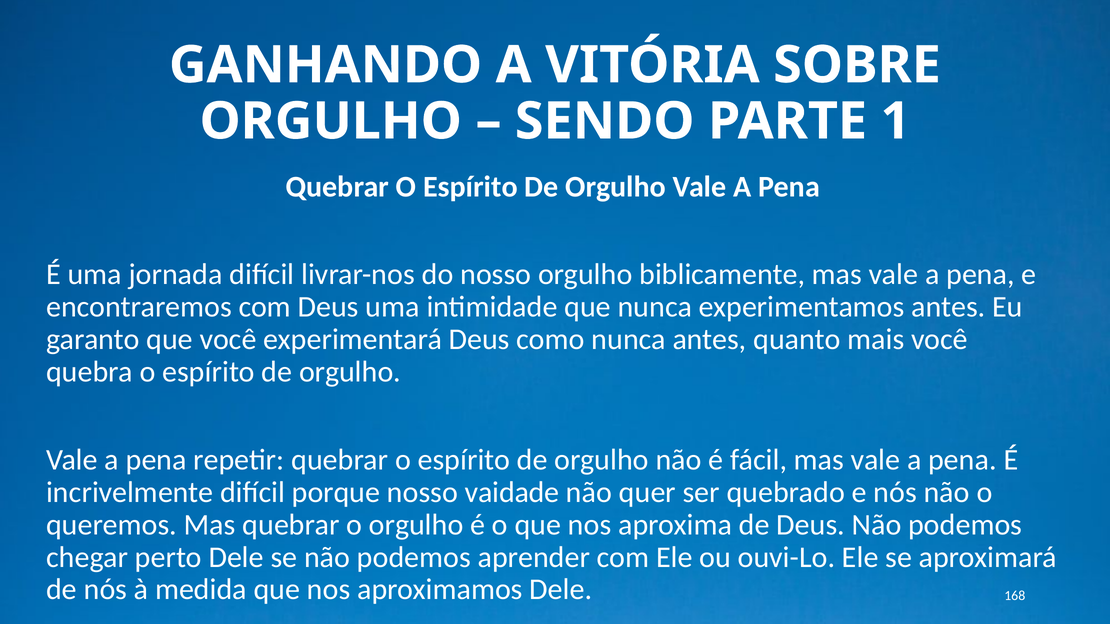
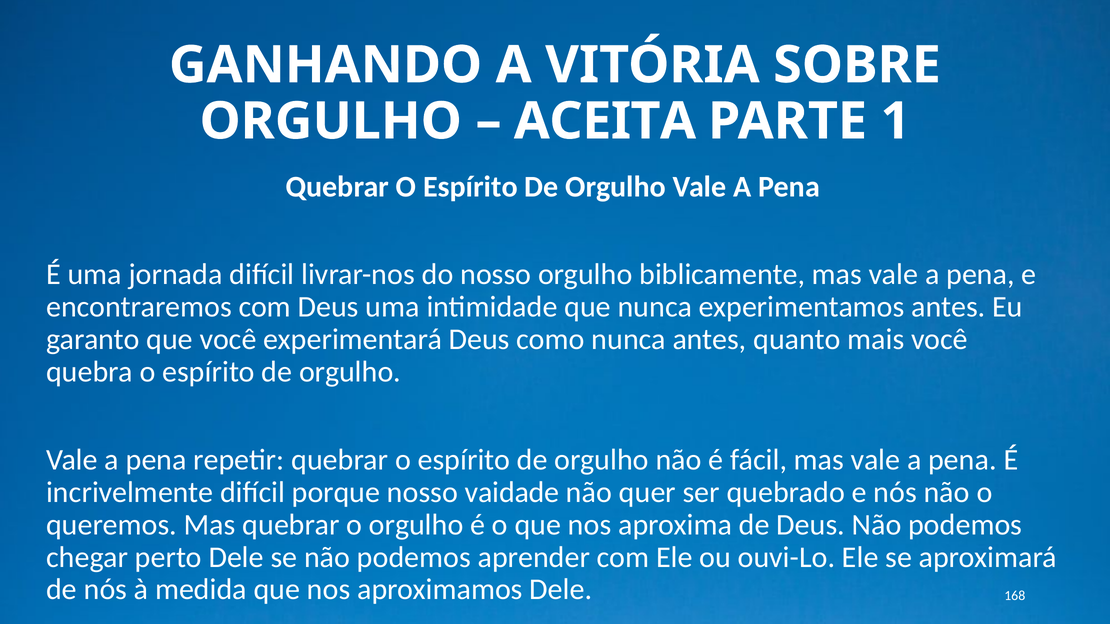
SENDO: SENDO -> ACEITA
